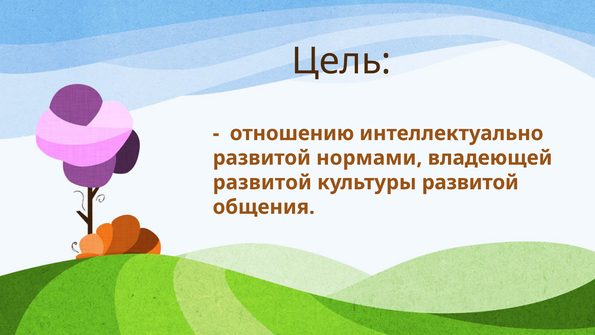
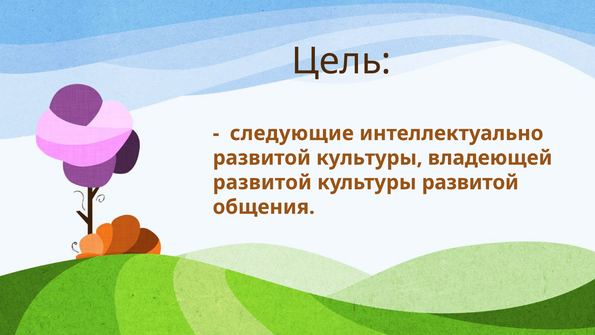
отношению: отношению -> следующие
нормами at (369, 158): нормами -> культуры
